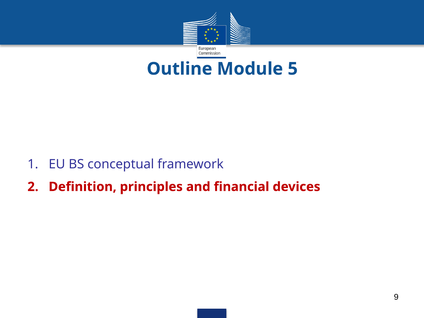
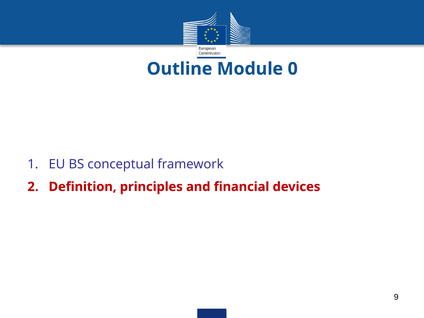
5: 5 -> 0
